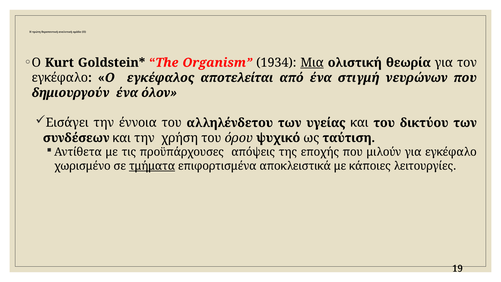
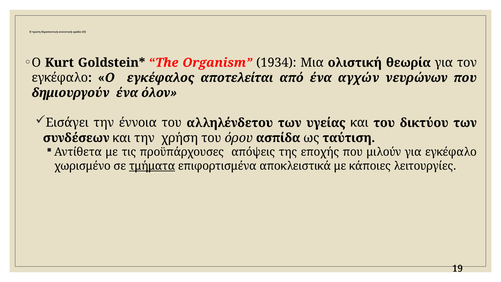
Μια underline: present -> none
στιγμή: στιγμή -> αγχών
ψυχικό: ψυχικό -> ασπίδα
